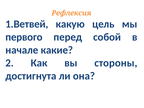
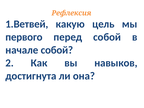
начале какие: какие -> собой
стороны: стороны -> навыков
